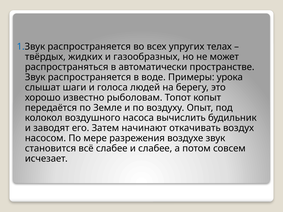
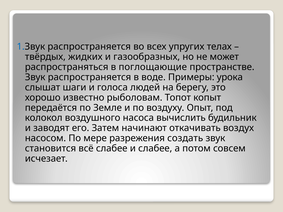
автоматически: автоматически -> поглощающие
воздухе: воздухе -> создать
